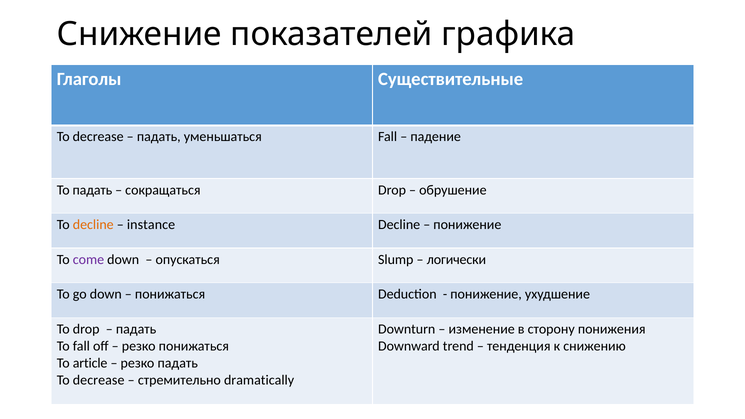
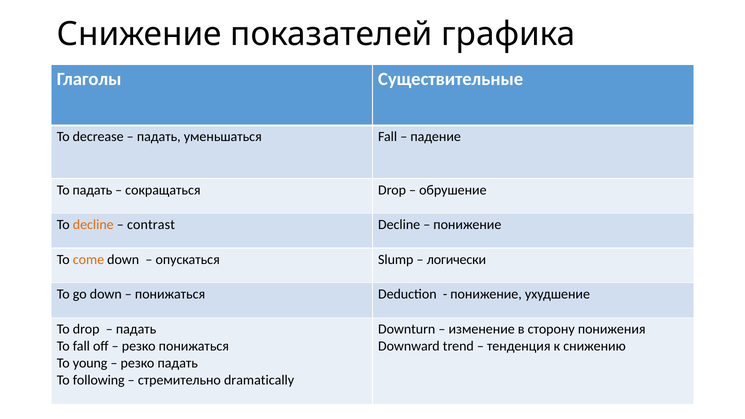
instance: instance -> contrast
come colour: purple -> orange
article: article -> young
decrease at (99, 380): decrease -> following
